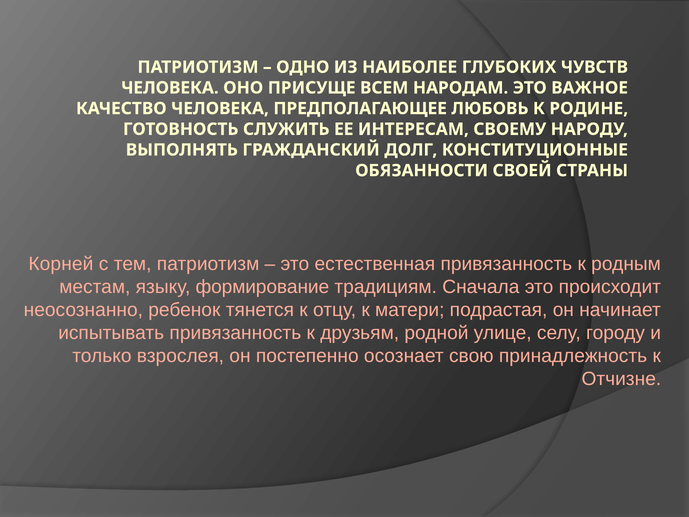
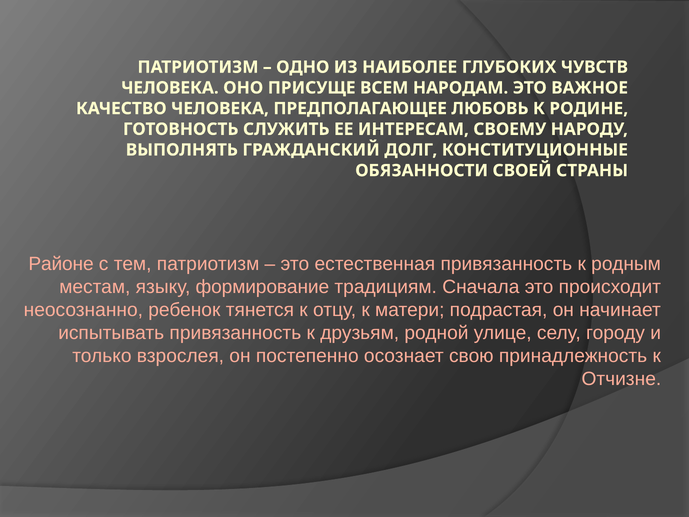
Корней: Корней -> Районе
